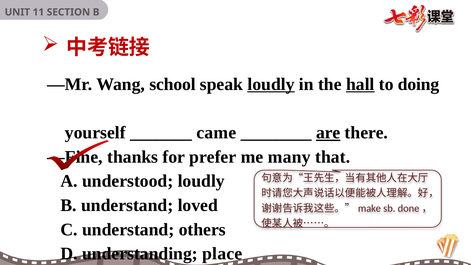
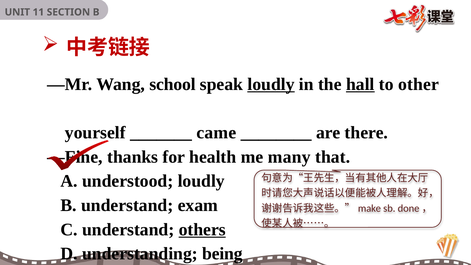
doing: doing -> other
are underline: present -> none
prefer: prefer -> health
loved: loved -> exam
others underline: none -> present
place: place -> being
